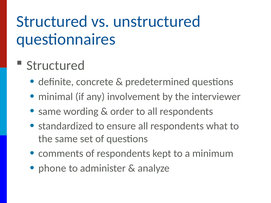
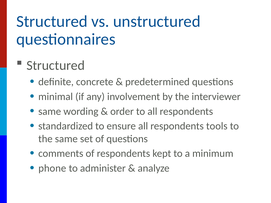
what: what -> tools
